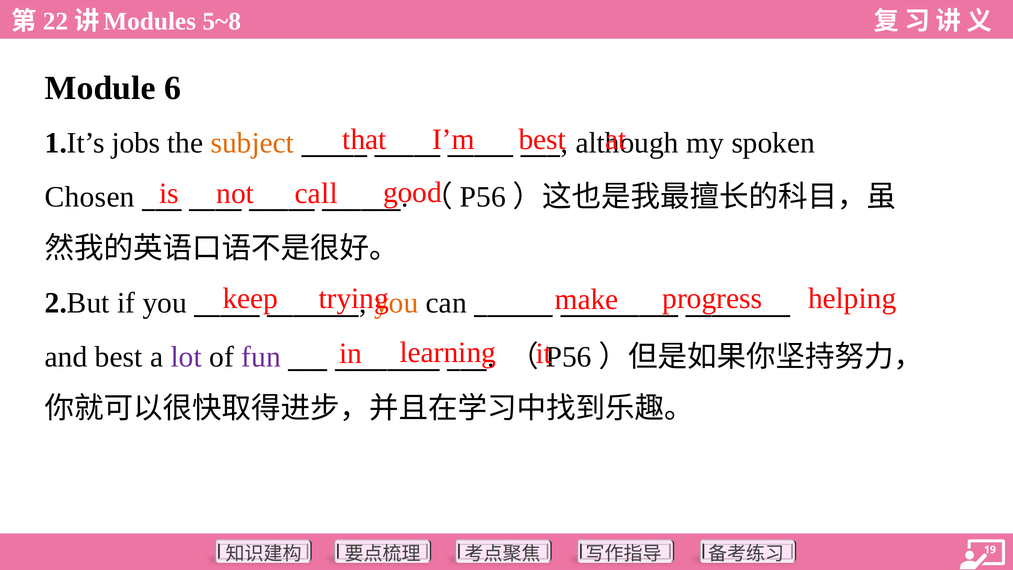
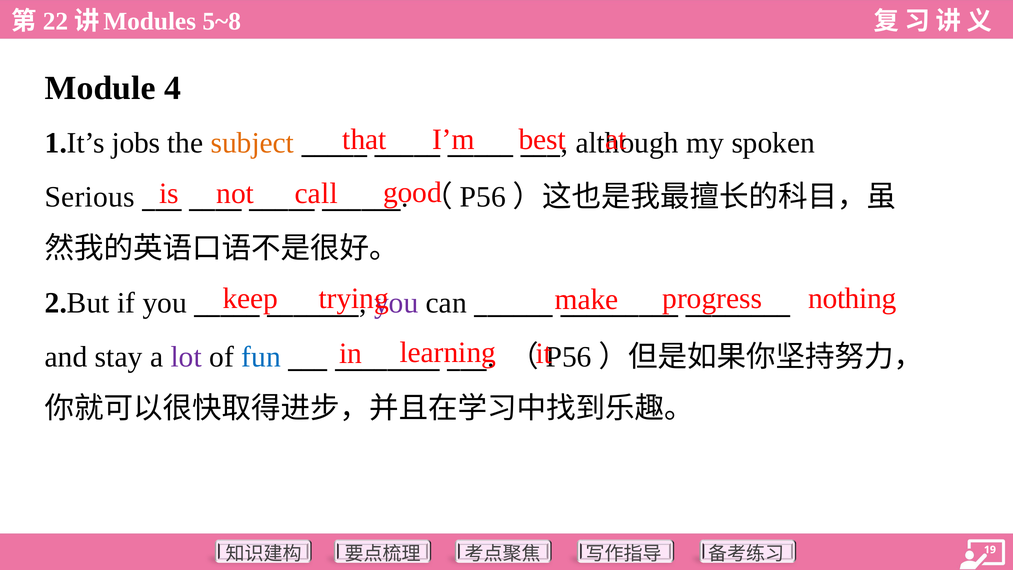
6: 6 -> 4
Chosen: Chosen -> Serious
helping: helping -> nothing
you at (396, 303) colour: orange -> purple
and best: best -> stay
fun colour: purple -> blue
